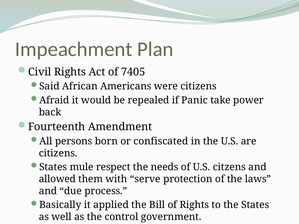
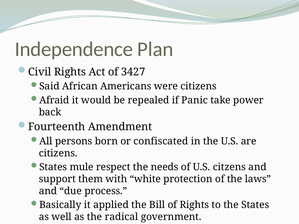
Impeachment: Impeachment -> Independence
7405: 7405 -> 3427
allowed: allowed -> support
serve: serve -> white
control: control -> radical
